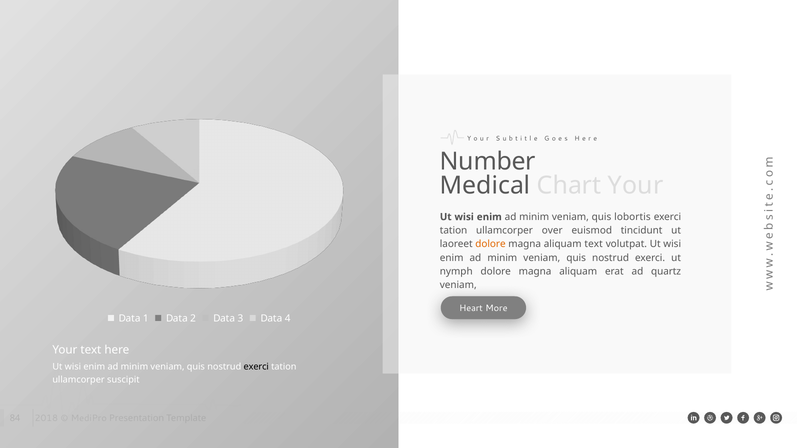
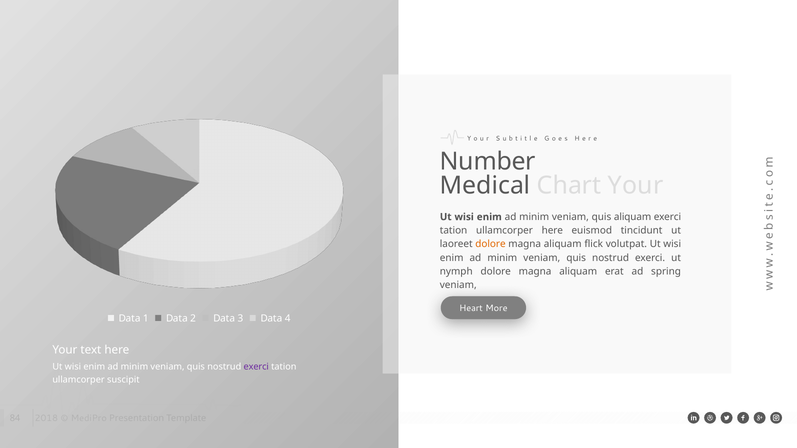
quis lobortis: lobortis -> aliquam
ullamcorper over: over -> here
aliquam text: text -> flick
quartz: quartz -> spring
exerci at (256, 367) colour: black -> purple
